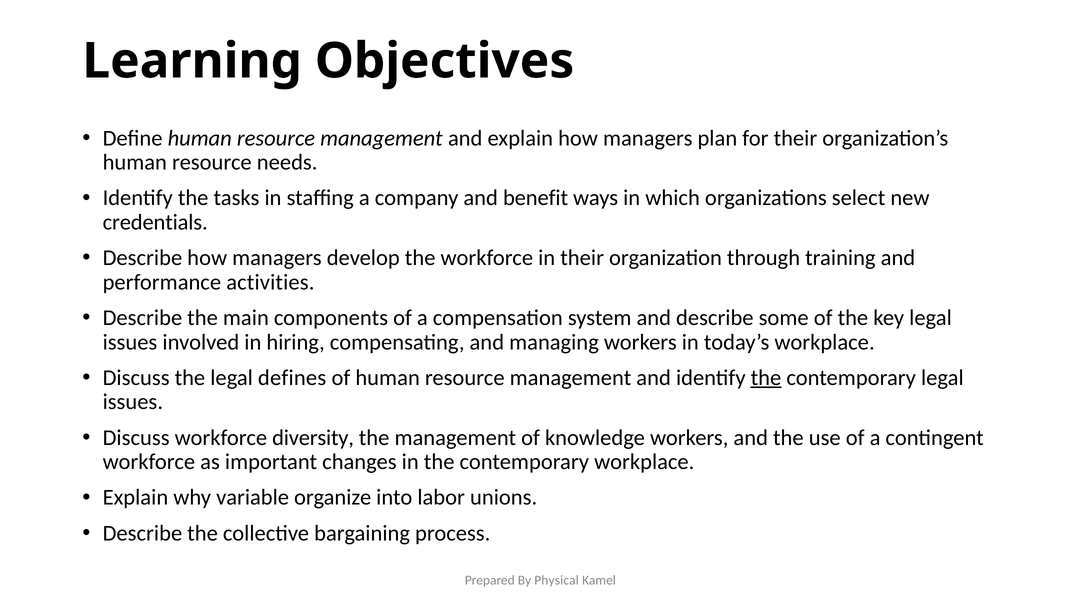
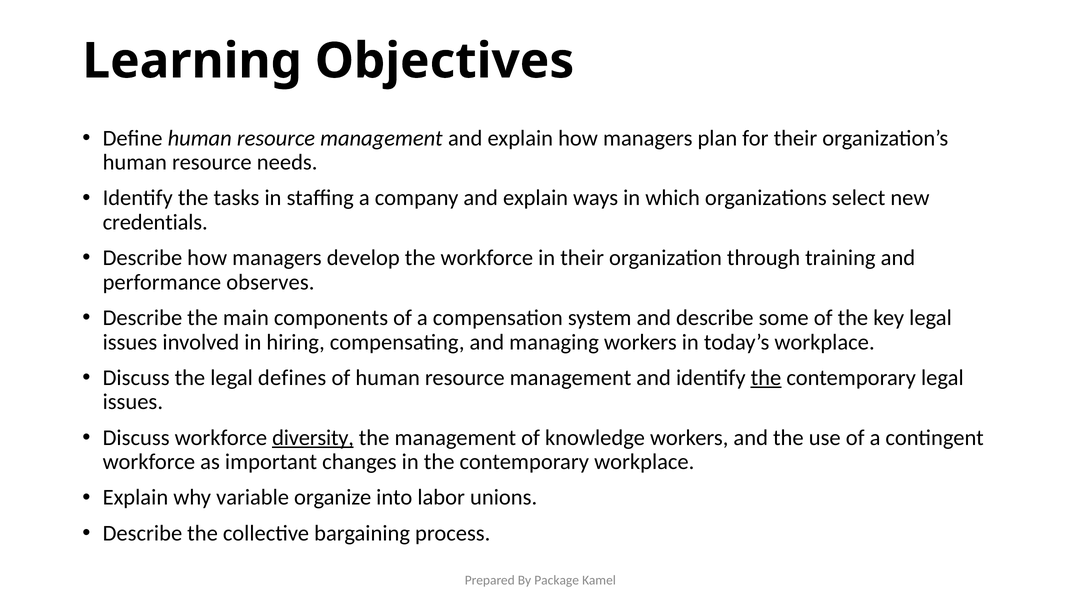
company and benefit: benefit -> explain
activities: activities -> observes
diversity underline: none -> present
Physical: Physical -> Package
